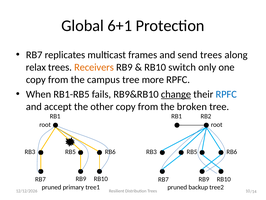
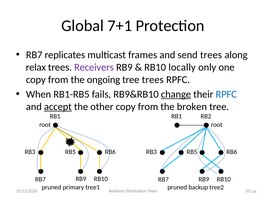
6+1: 6+1 -> 7+1
Receivers colour: orange -> purple
switch: switch -> locally
campus: campus -> ongoing
tree more: more -> trees
accept underline: none -> present
